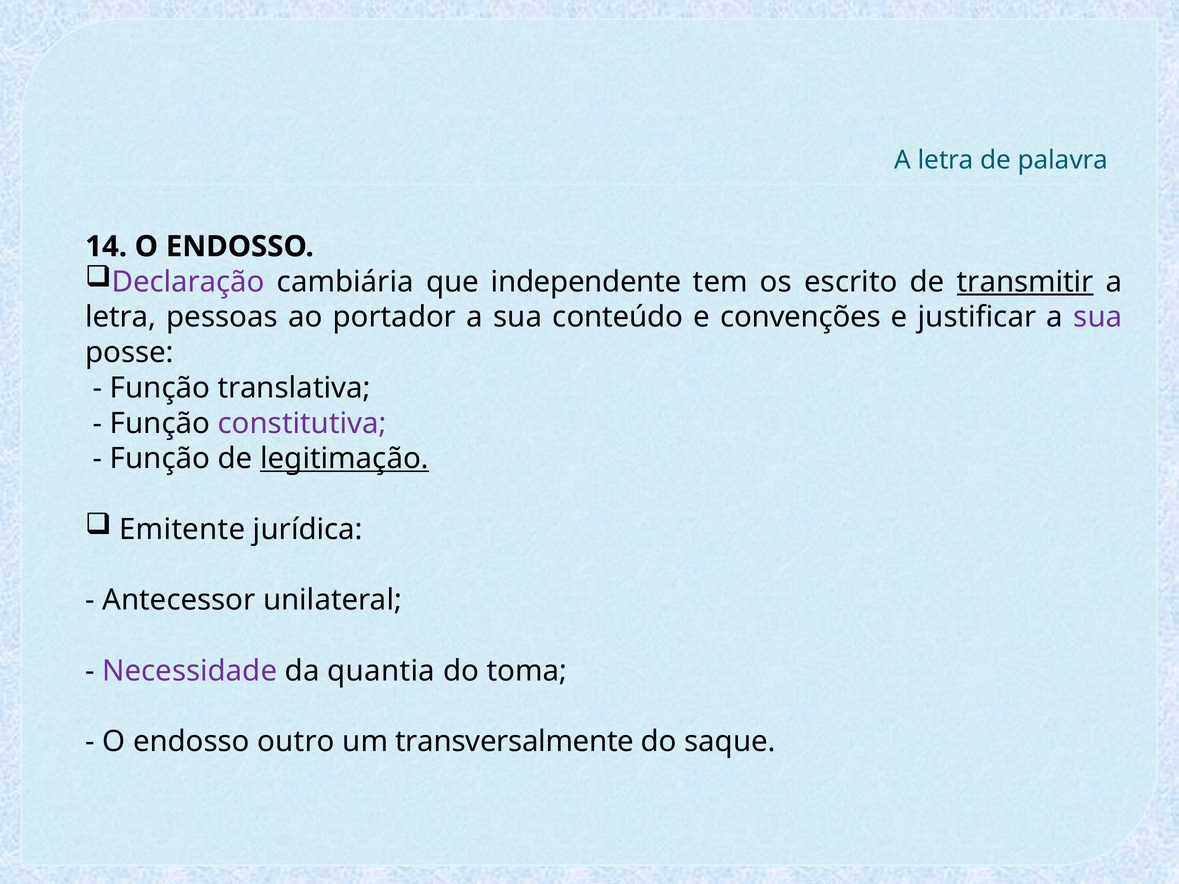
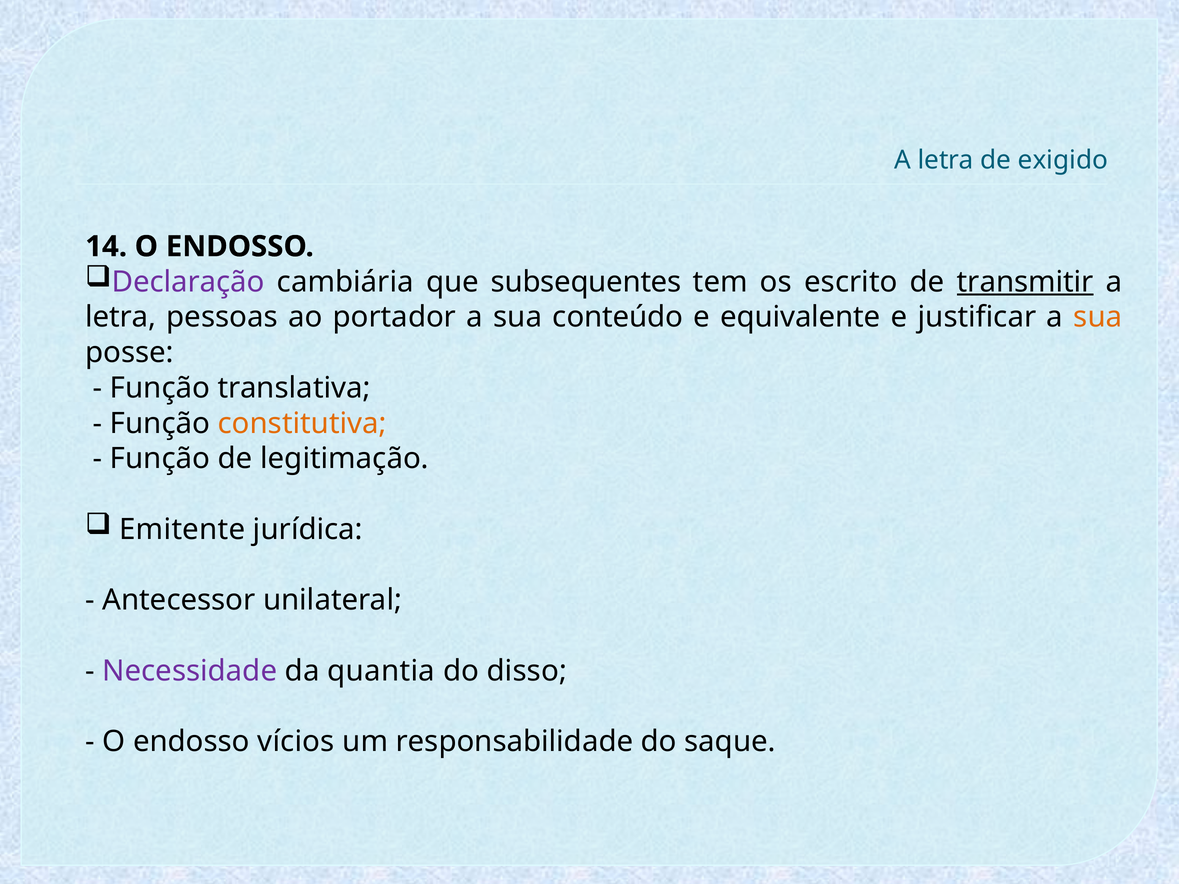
palavra: palavra -> exigido
independente: independente -> subsequentes
convenções: convenções -> equivalente
sua at (1098, 317) colour: purple -> orange
constitutiva colour: purple -> orange
legitimação underline: present -> none
toma: toma -> disso
outro: outro -> vícios
transversalmente: transversalmente -> responsabilidade
